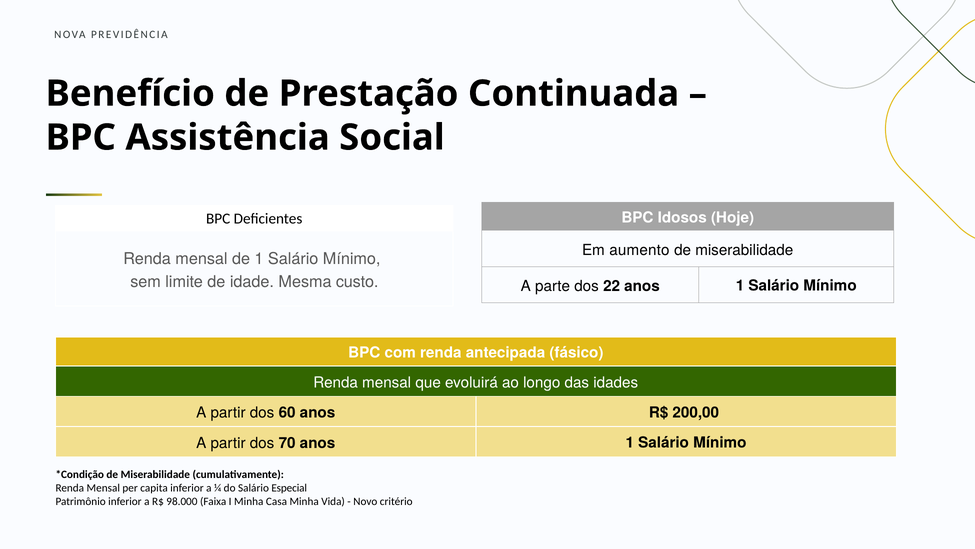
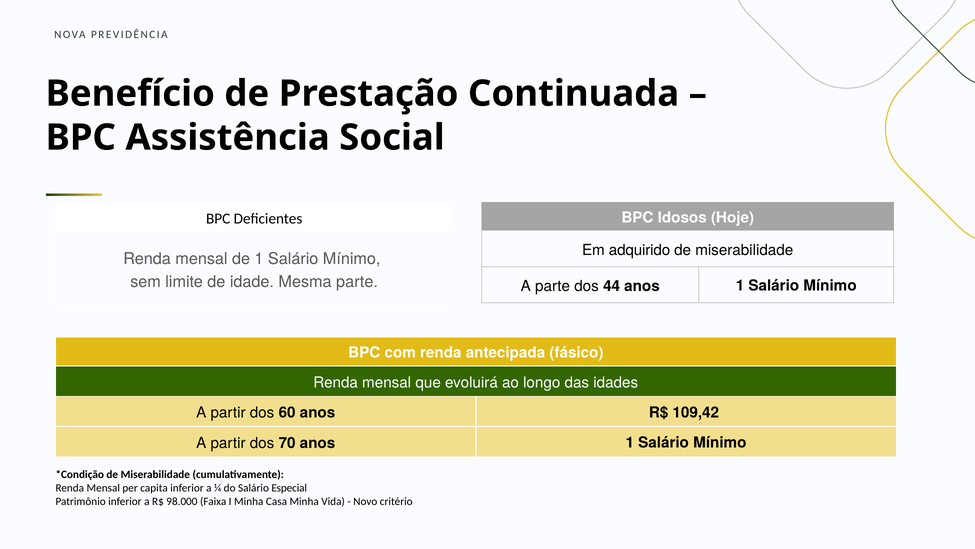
aumento: aumento -> adquirido
Mesma custo: custo -> parte
22: 22 -> 44
200,00: 200,00 -> 109,42
